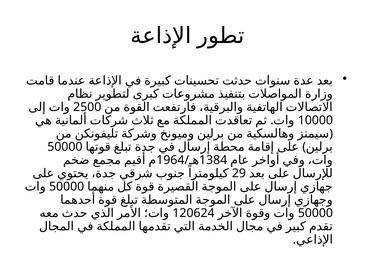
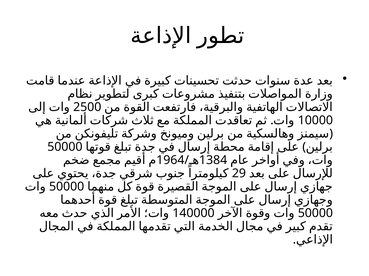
120624: 120624 -> 140000
